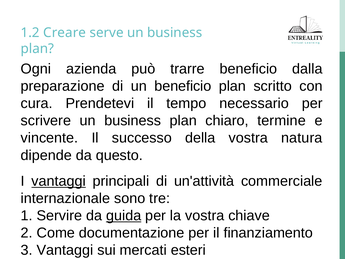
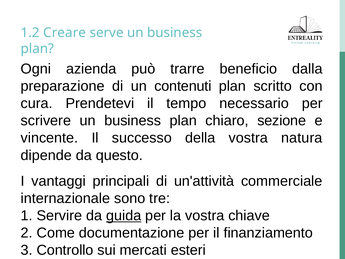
un beneficio: beneficio -> contenuti
termine: termine -> sezione
vantaggi at (59, 181) underline: present -> none
3 Vantaggi: Vantaggi -> Controllo
